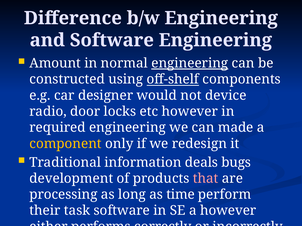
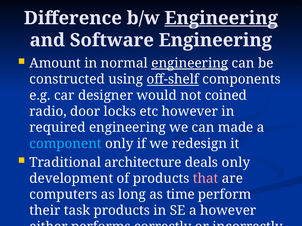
Engineering at (221, 18) underline: none -> present
device: device -> coined
component colour: yellow -> light blue
information: information -> architecture
deals bugs: bugs -> only
processing: processing -> computers
task software: software -> products
